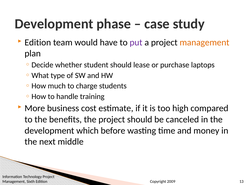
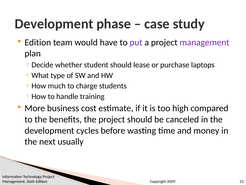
management at (204, 42) colour: orange -> purple
which: which -> cycles
middle: middle -> usually
